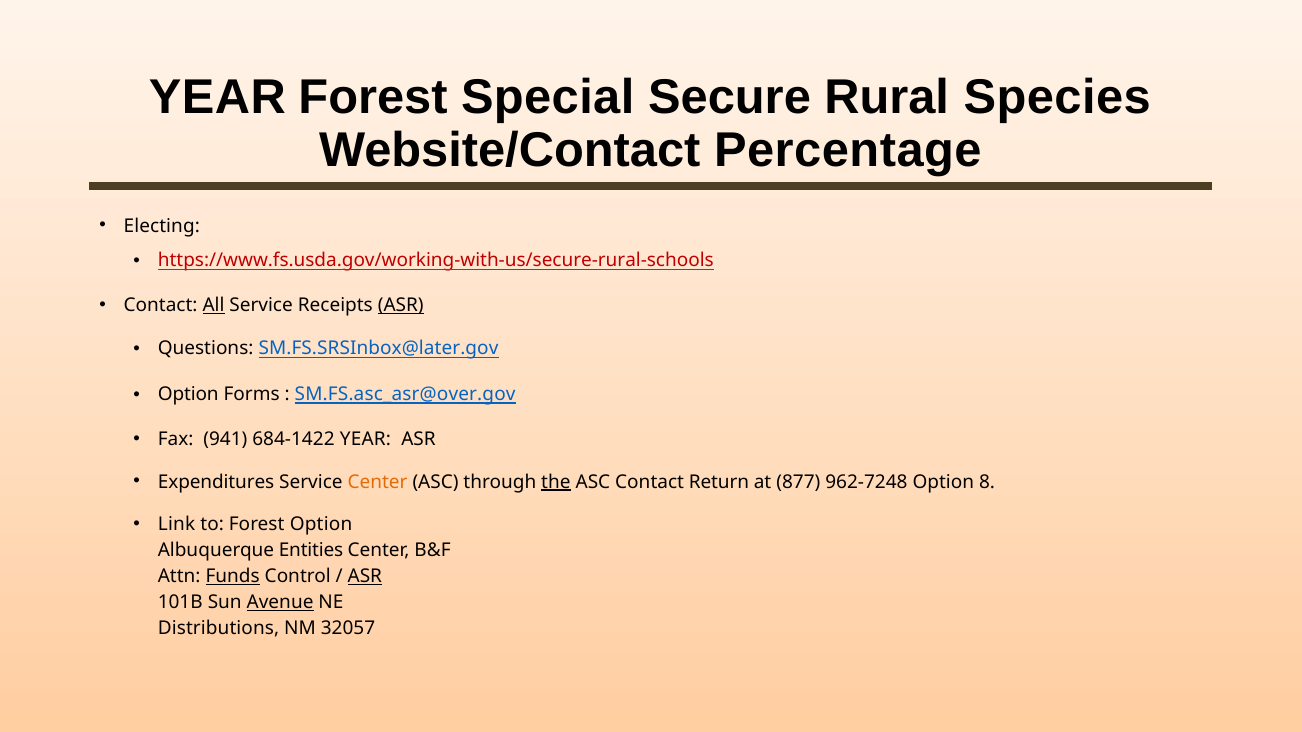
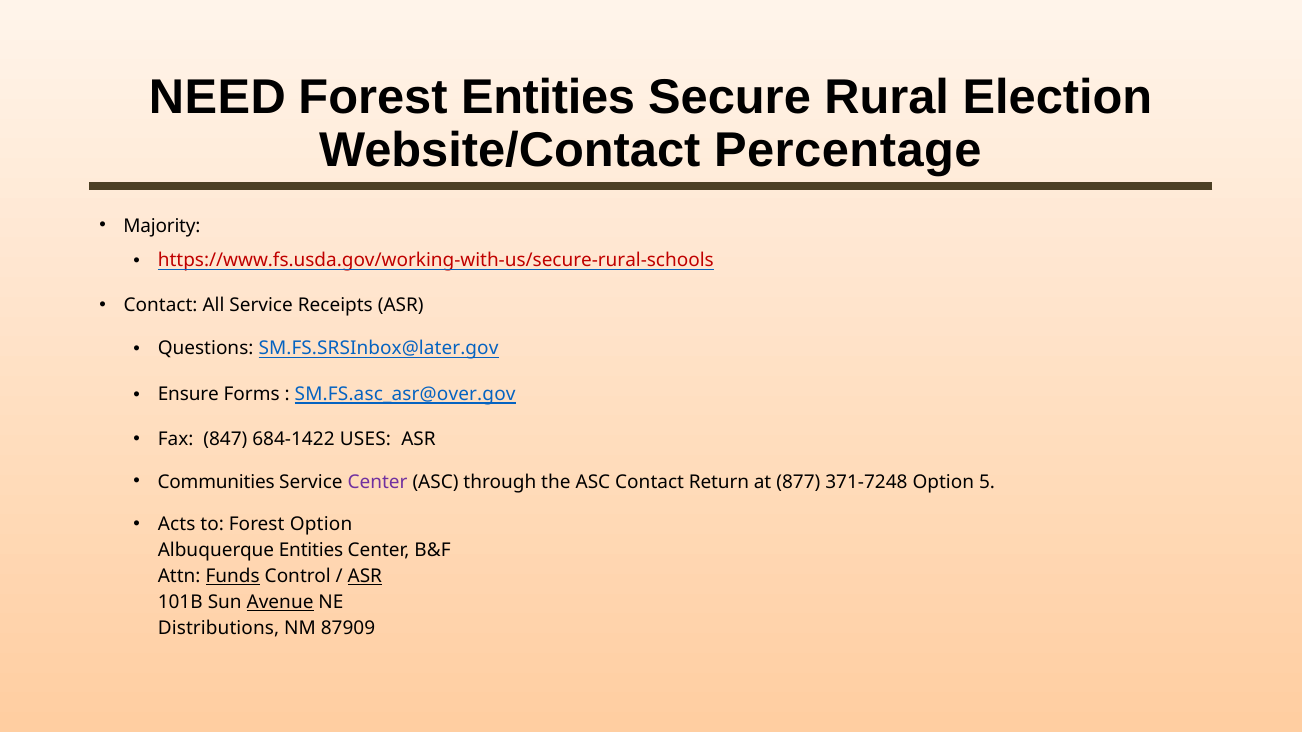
YEAR at (217, 97): YEAR -> NEED
Forest Special: Special -> Entities
Species: Species -> Election
Electing: Electing -> Majority
All underline: present -> none
ASR at (401, 306) underline: present -> none
Option at (188, 394): Option -> Ensure
941: 941 -> 847
684-1422 YEAR: YEAR -> USES
Expenditures: Expenditures -> Communities
Center at (378, 482) colour: orange -> purple
the underline: present -> none
962-7248: 962-7248 -> 371-7248
8: 8 -> 5
Link: Link -> Acts
32057: 32057 -> 87909
